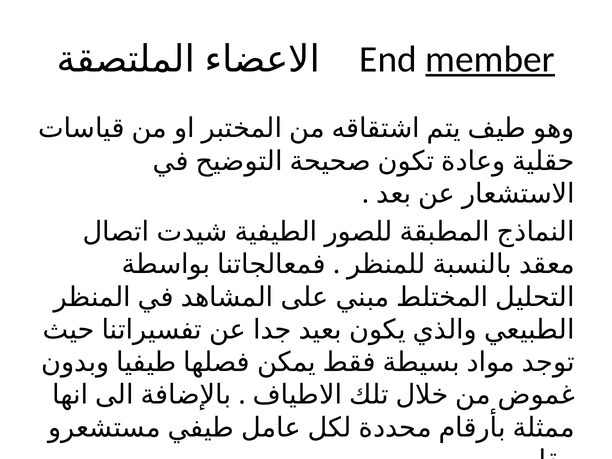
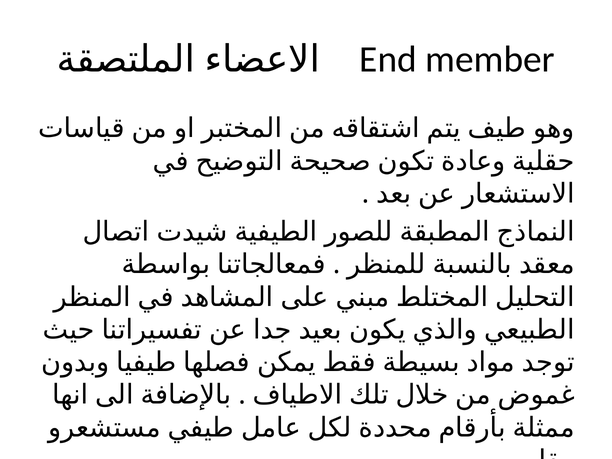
member underline: present -> none
